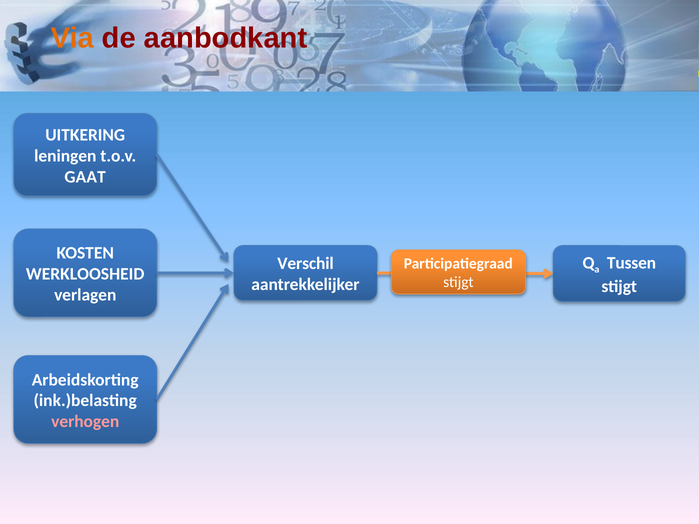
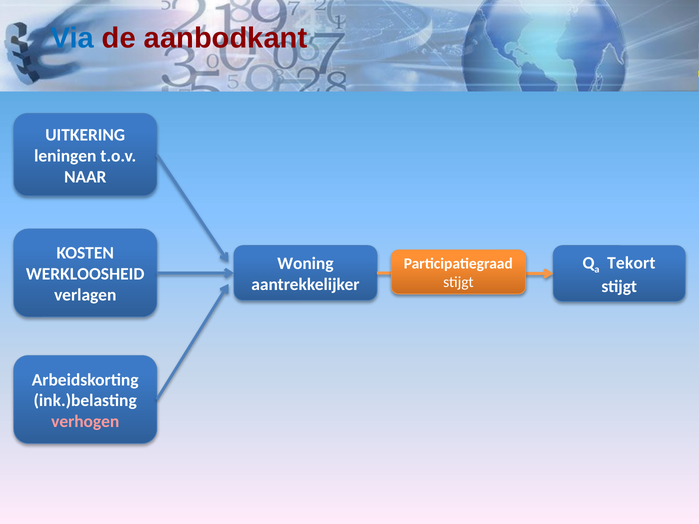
Via colour: orange -> blue
GAAT: GAAT -> NAAR
Tussen: Tussen -> Tekort
Verschil: Verschil -> Woning
